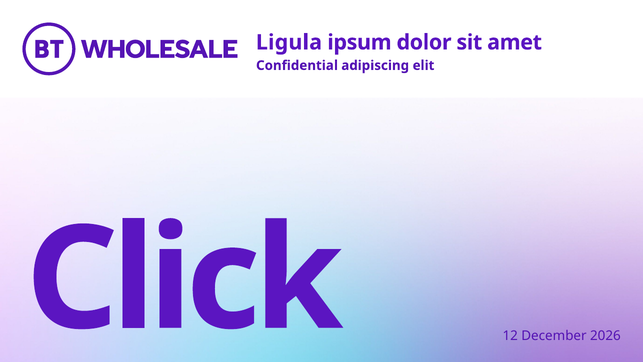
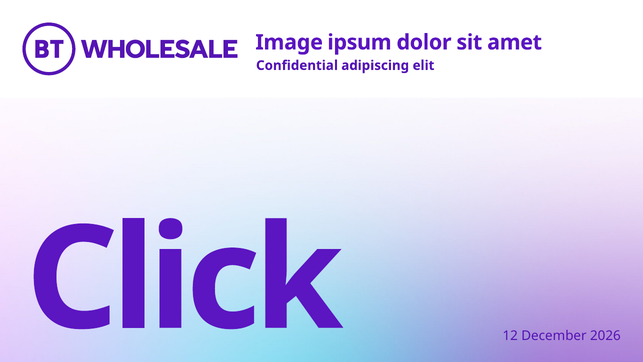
Ligula: Ligula -> Image
